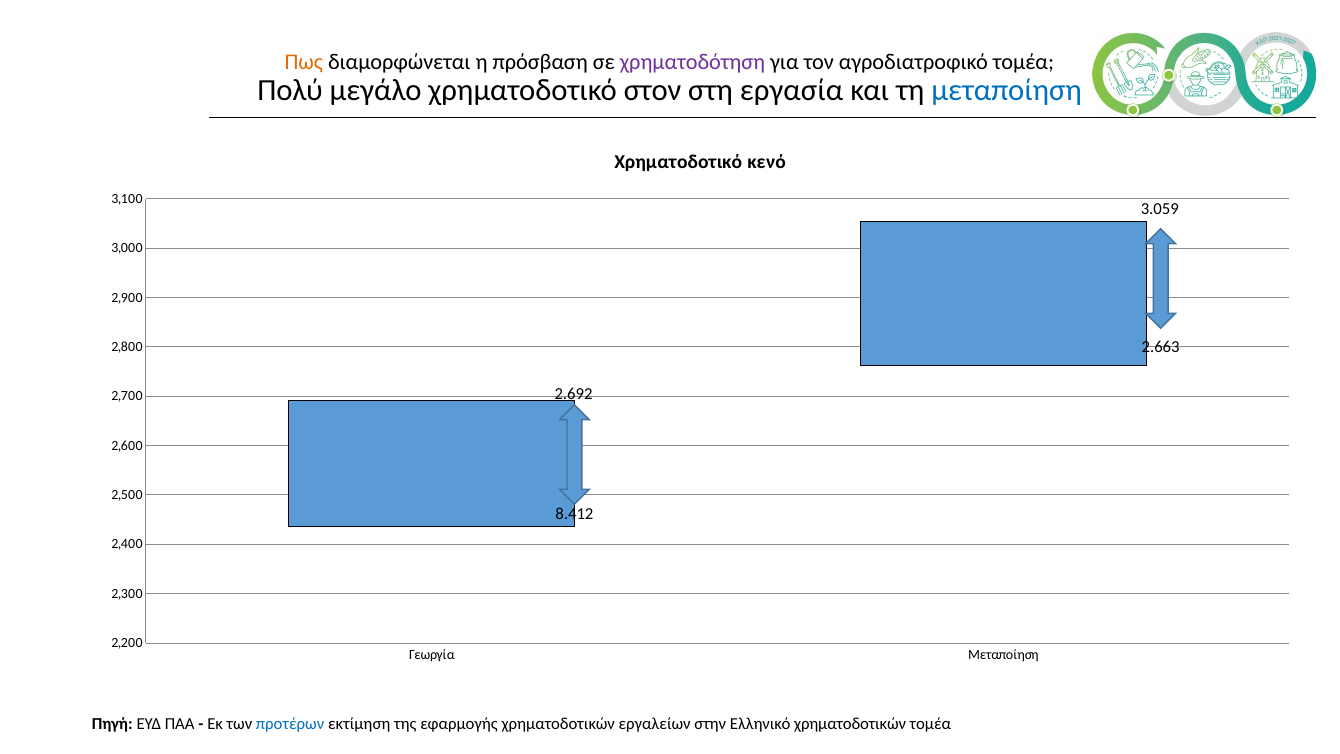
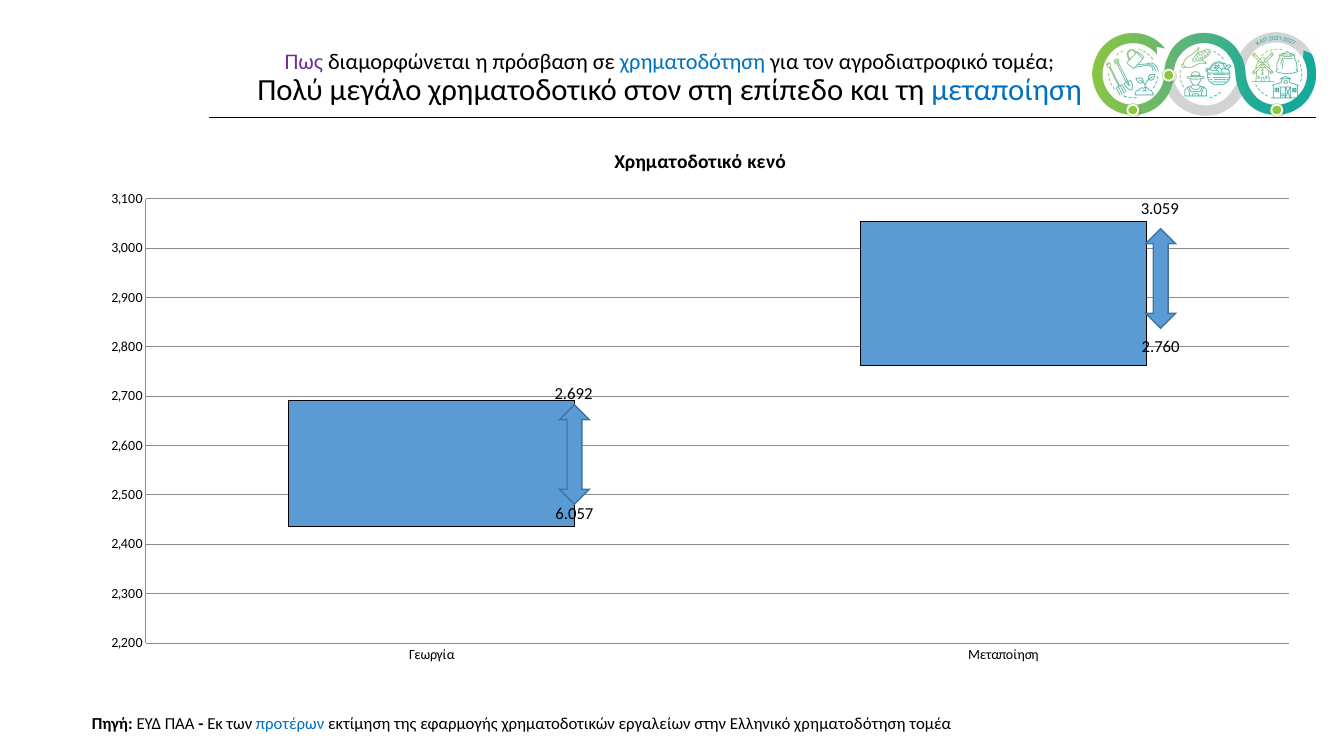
Πως colour: orange -> purple
χρηματοδότηση at (692, 62) colour: purple -> blue
εργασία: εργασία -> επίπεδο
2.663: 2.663 -> 2.760
8.412: 8.412 -> 6.057
Ελληνικό χρηματοδοτικών: χρηματοδοτικών -> χρηματοδότηση
